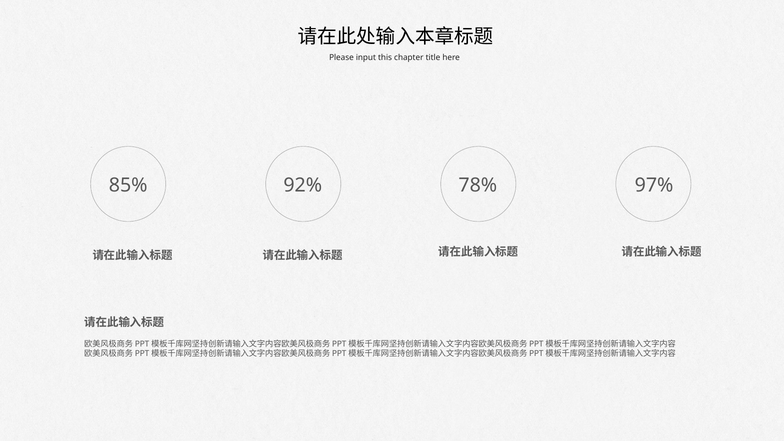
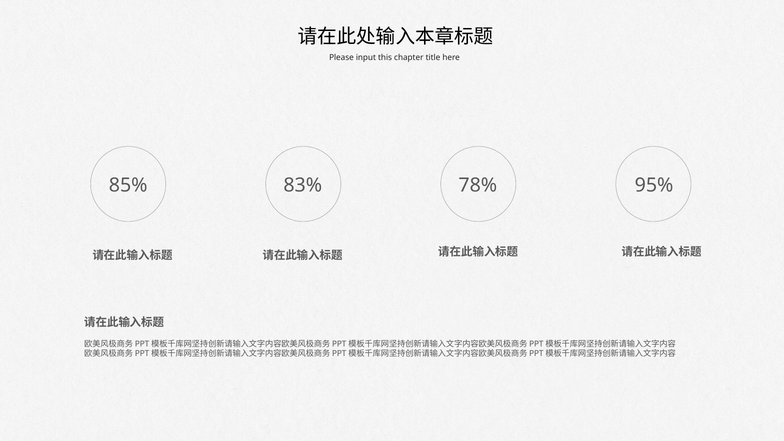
92%: 92% -> 83%
97%: 97% -> 95%
